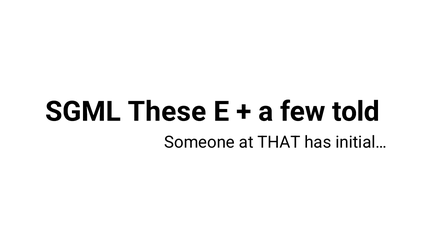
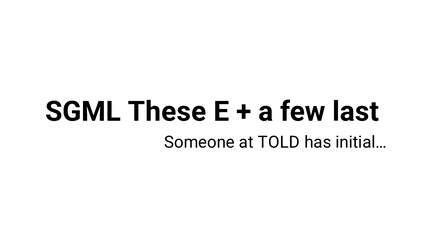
told: told -> last
THAT: THAT -> TOLD
